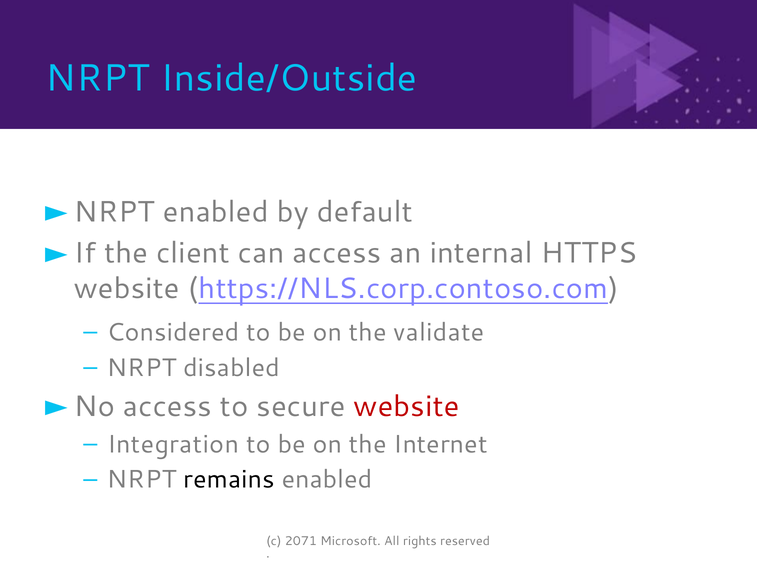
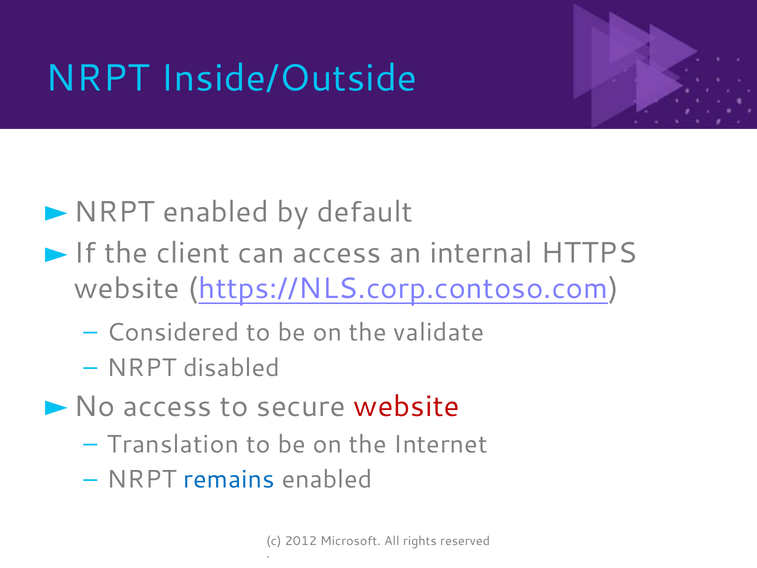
Integration: Integration -> Translation
remains colour: black -> blue
2071: 2071 -> 2012
